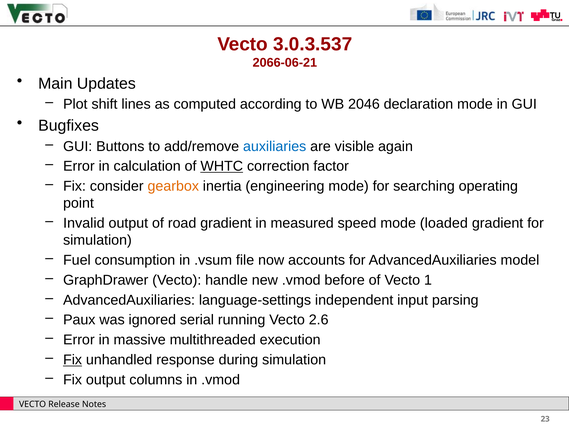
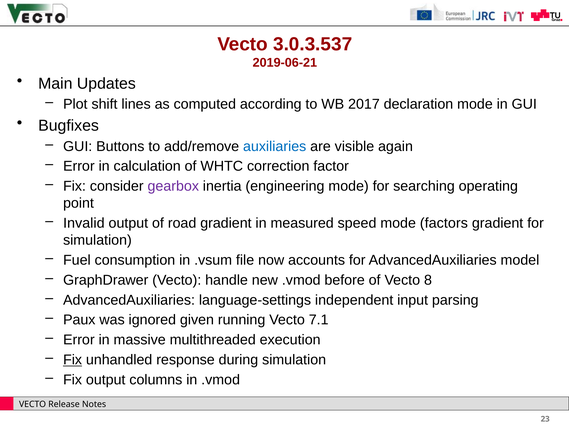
2066-06-21: 2066-06-21 -> 2019-06-21
2046: 2046 -> 2017
WHTC underline: present -> none
gearbox colour: orange -> purple
loaded: loaded -> factors
1: 1 -> 8
serial: serial -> given
2.6: 2.6 -> 7.1
